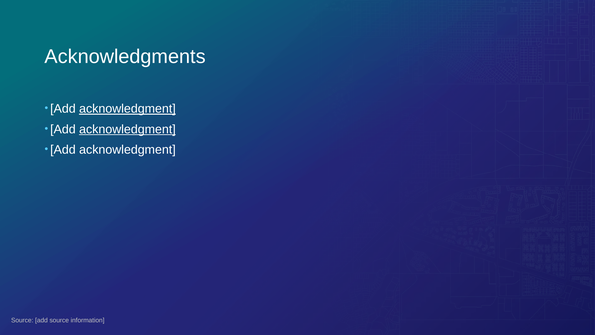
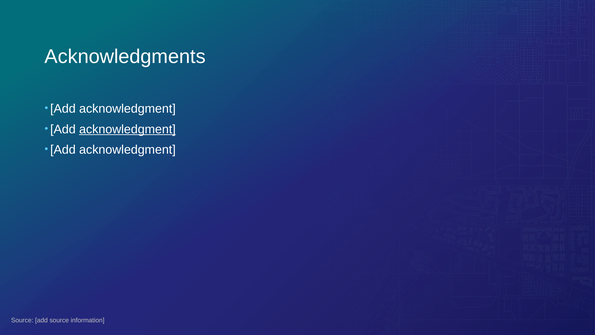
acknowledgment at (127, 109) underline: present -> none
